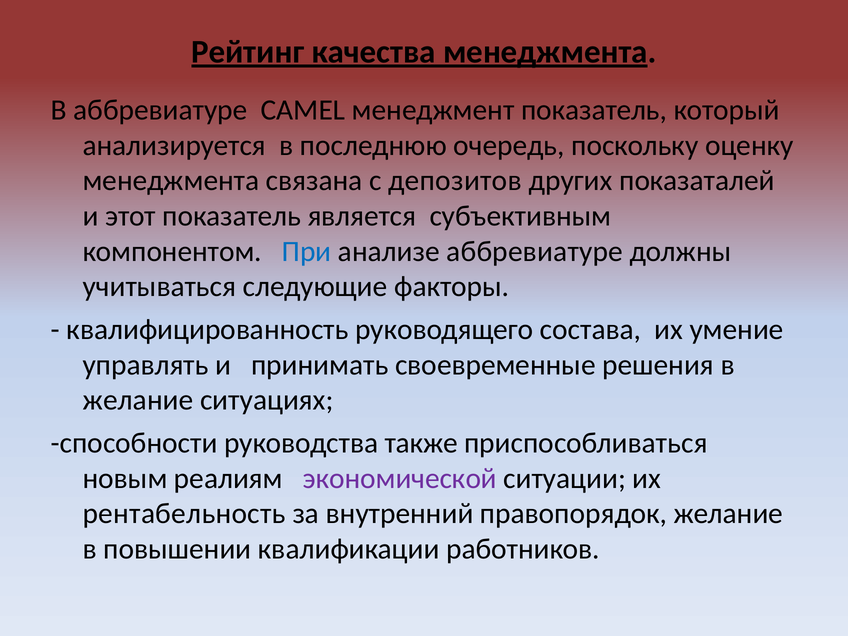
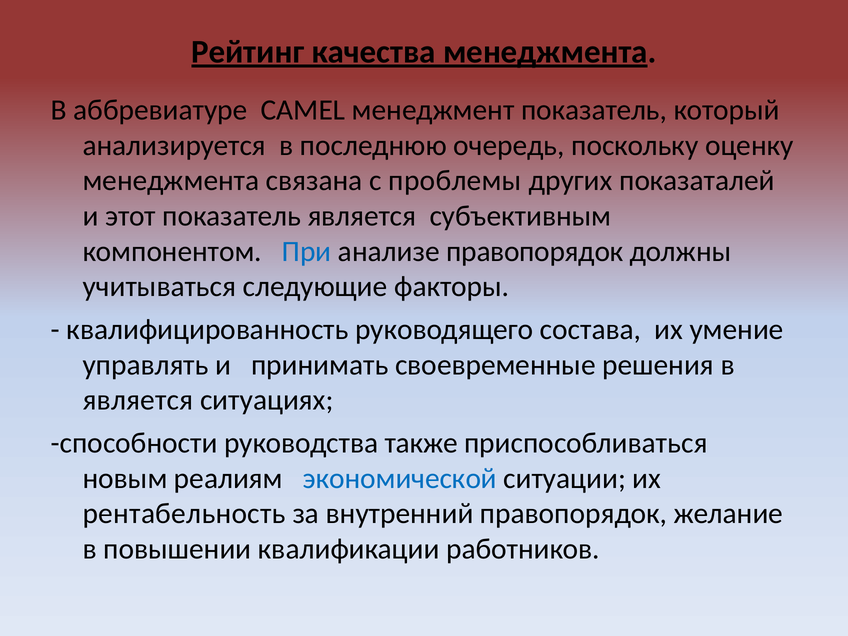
депозитов: депозитов -> проблемы
анализе аббревиатуре: аббревиатуре -> правопорядок
желание at (138, 400): желание -> является
экономической colour: purple -> blue
